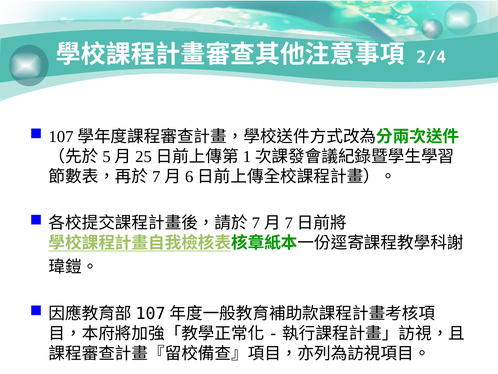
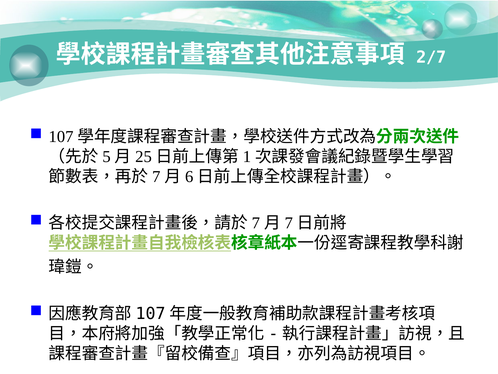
2/4: 2/4 -> 2/7
